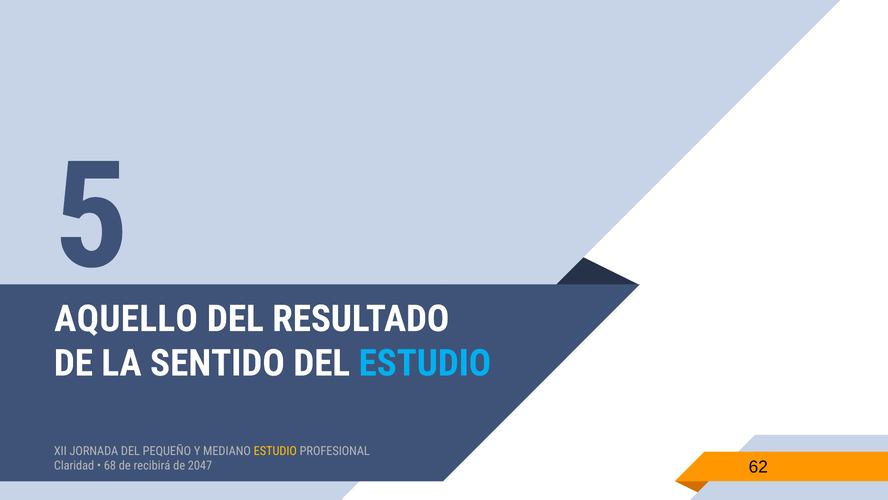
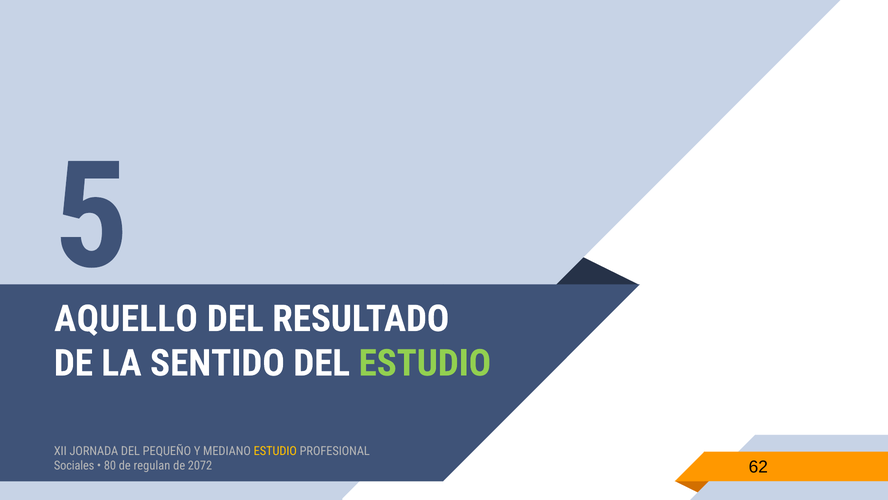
ESTUDIO at (425, 363) colour: light blue -> light green
Claridad: Claridad -> Sociales
68: 68 -> 80
recibirá: recibirá -> regulan
2047: 2047 -> 2072
